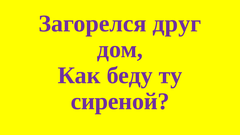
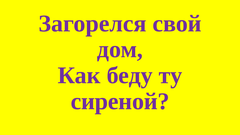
друг: друг -> свой
